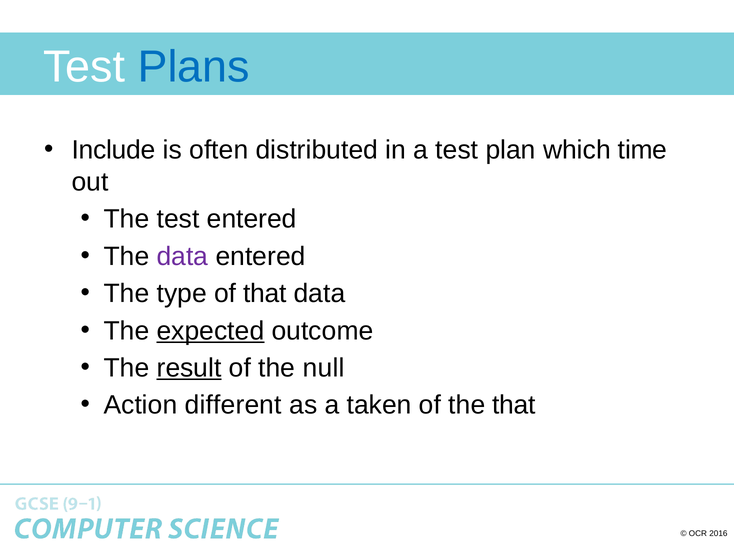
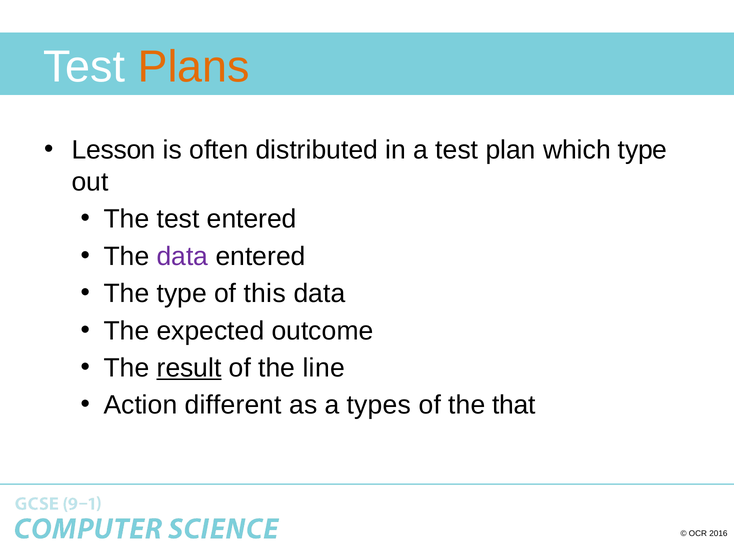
Plans colour: blue -> orange
Include: Include -> Lesson
which time: time -> type
of that: that -> this
expected underline: present -> none
null: null -> line
taken: taken -> types
